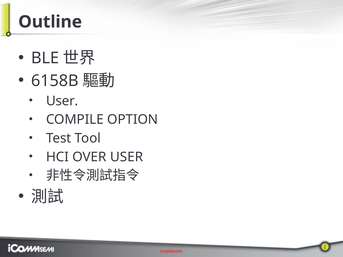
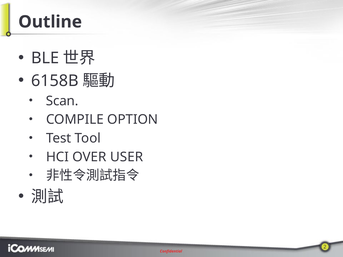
User at (62, 101): User -> Scan
